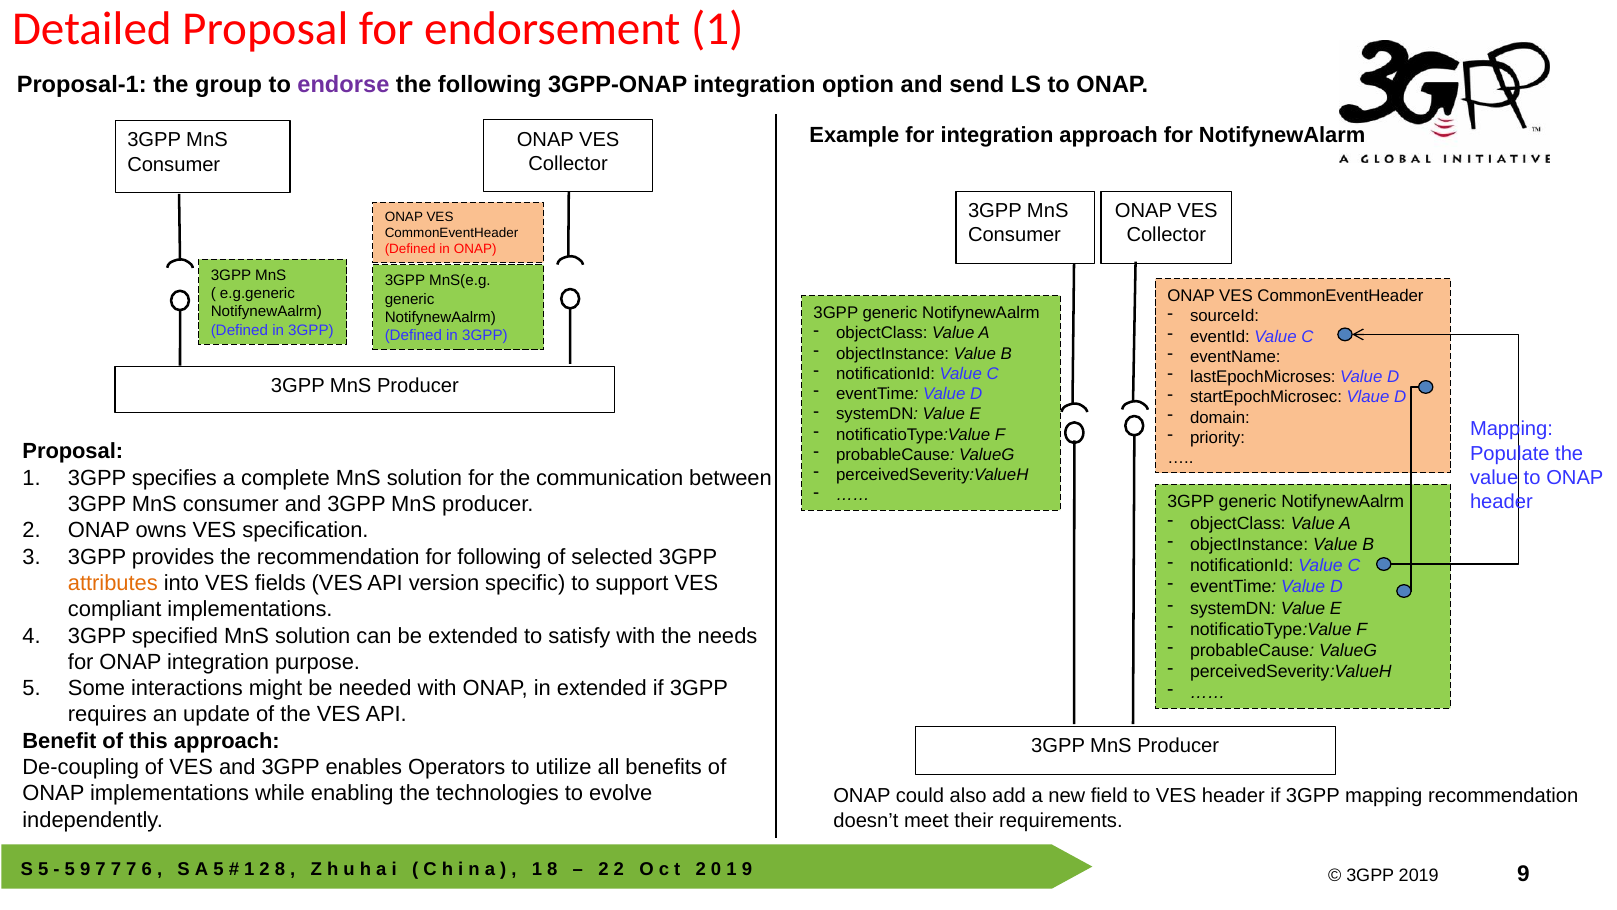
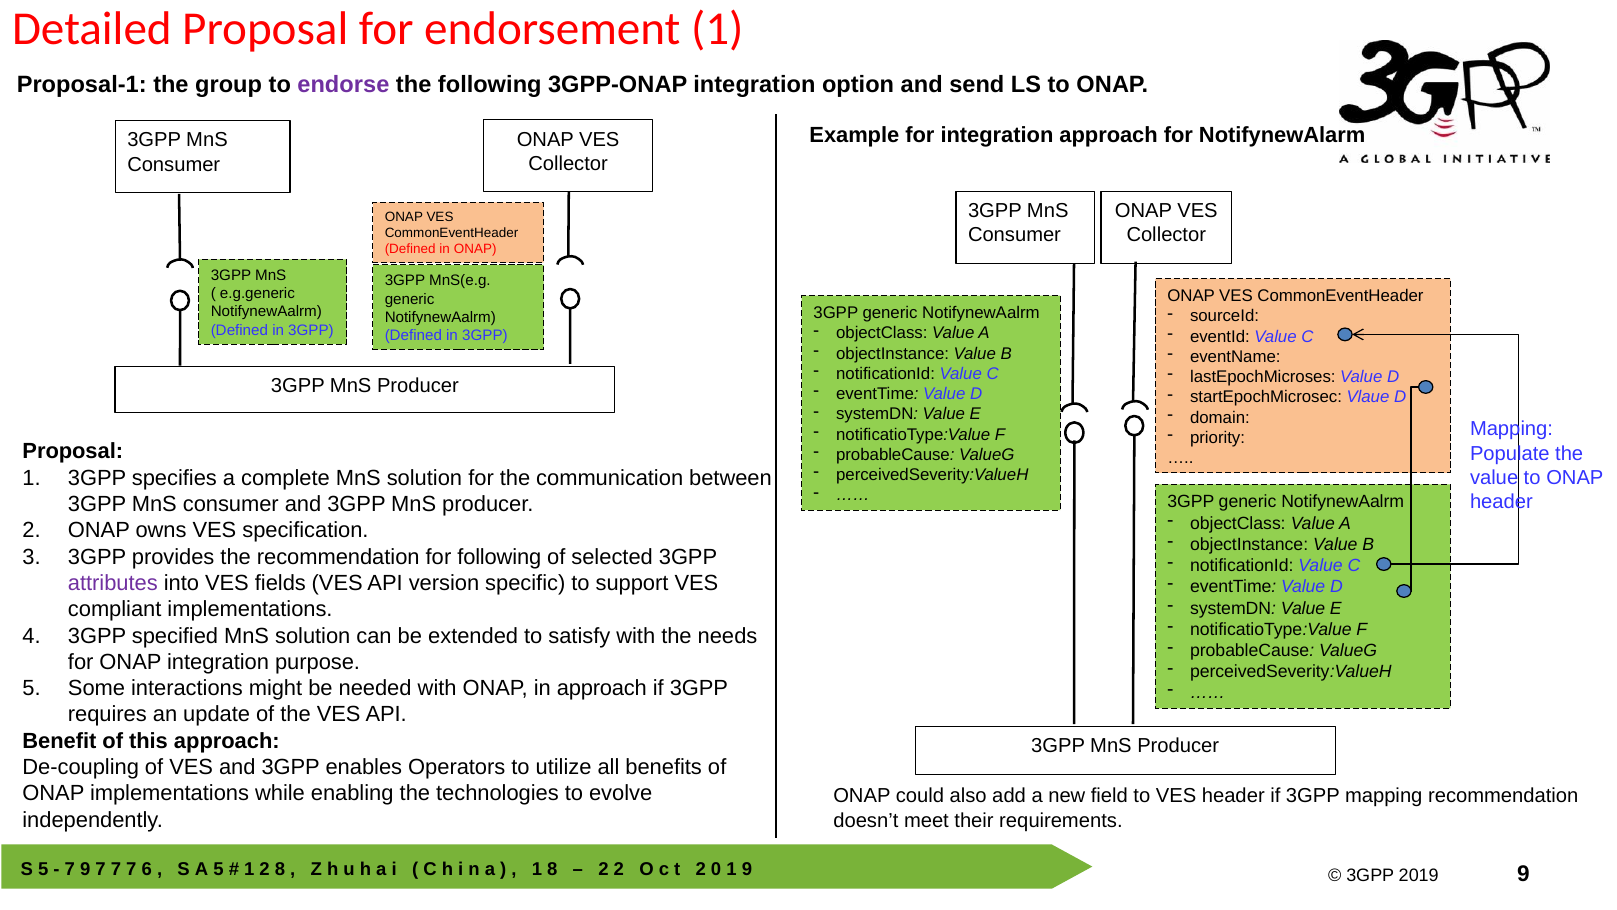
attributes colour: orange -> purple
in extended: extended -> approach
5 at (70, 868): 5 -> 7
